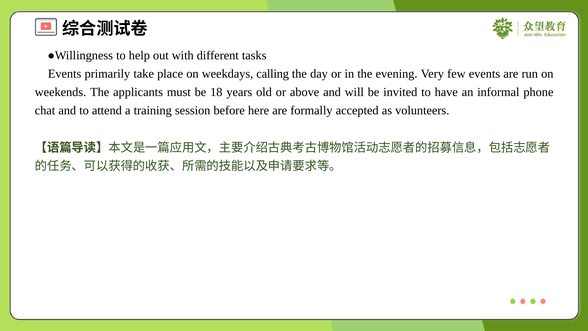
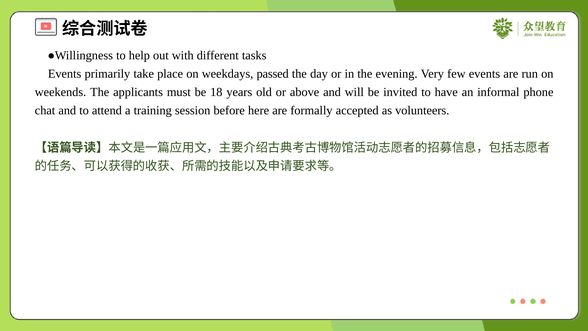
calling: calling -> passed
